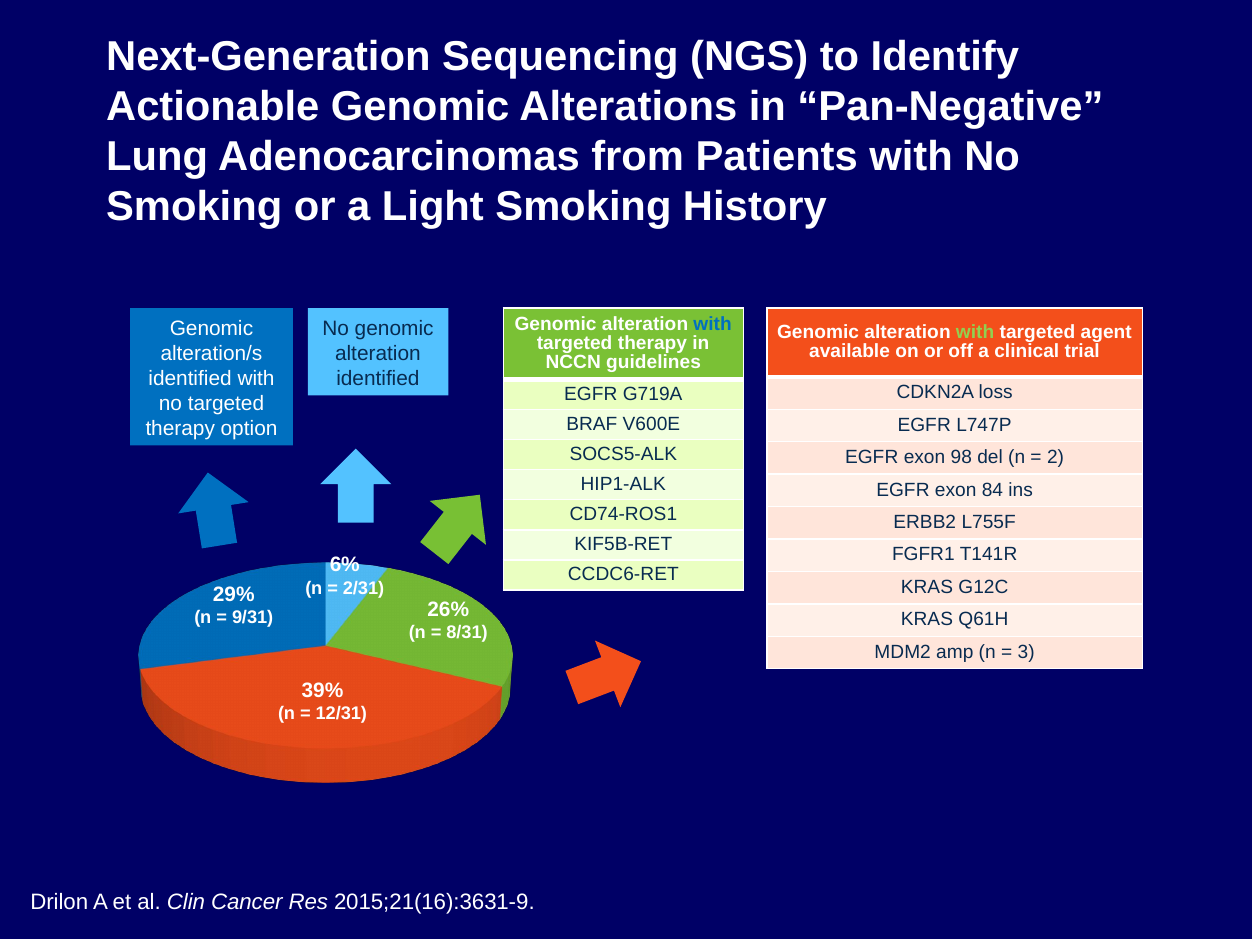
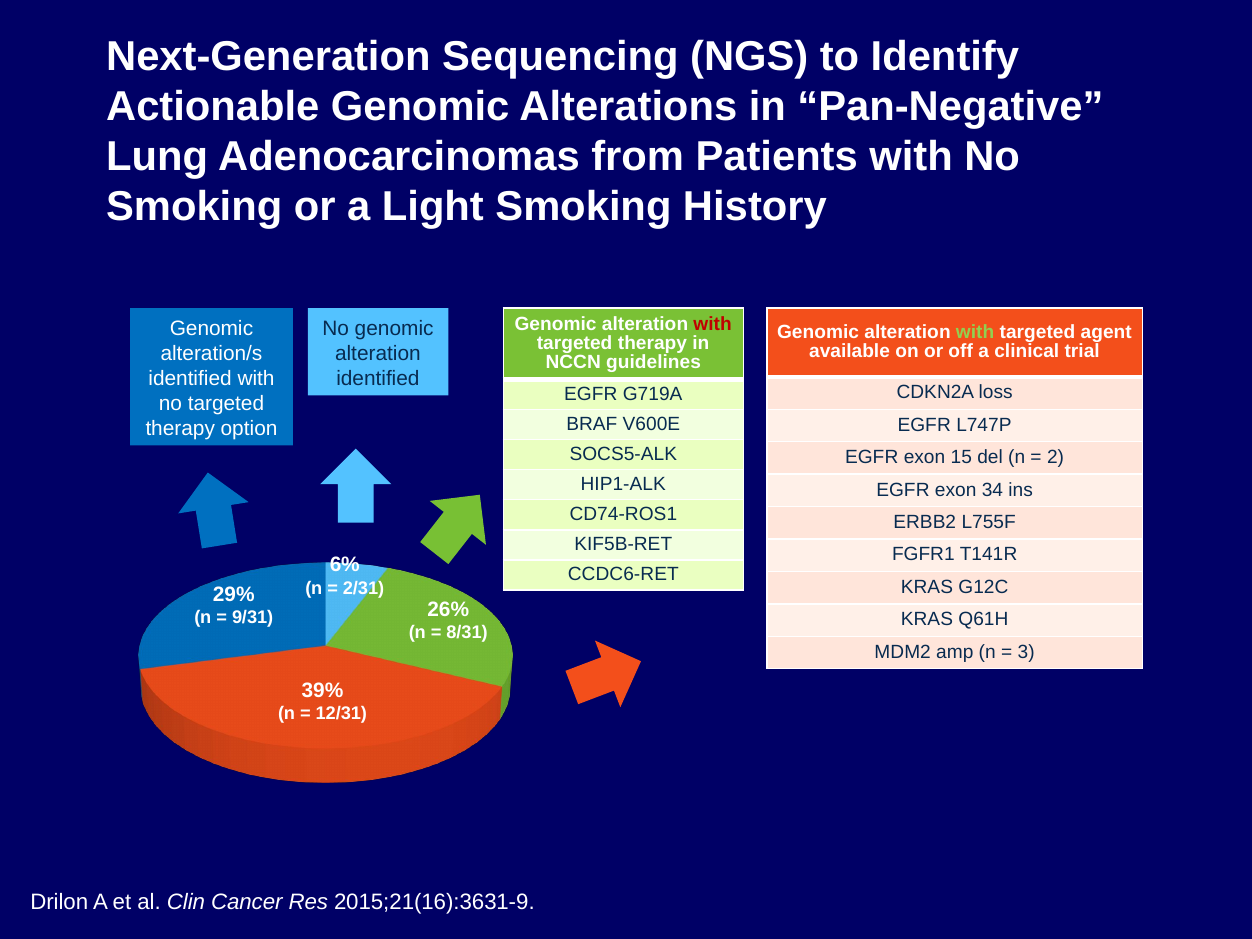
with at (713, 324) colour: blue -> red
98: 98 -> 15
84: 84 -> 34
